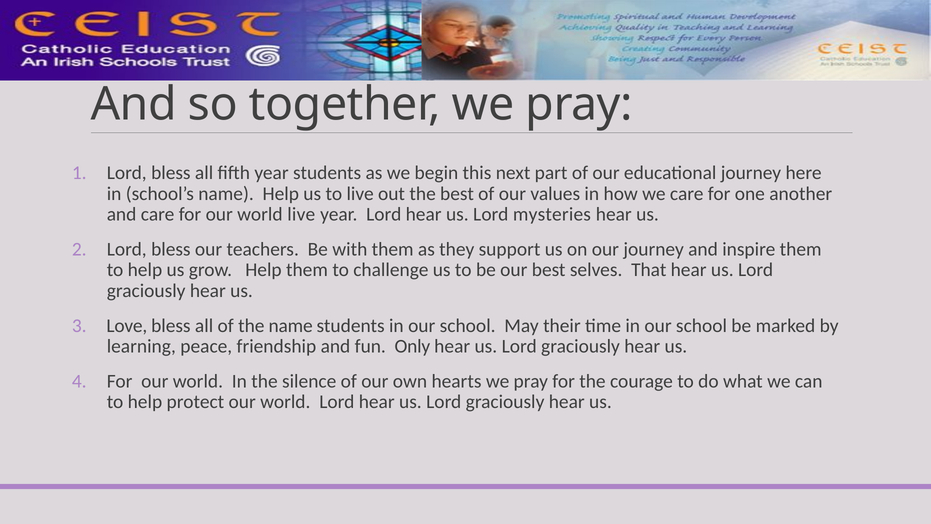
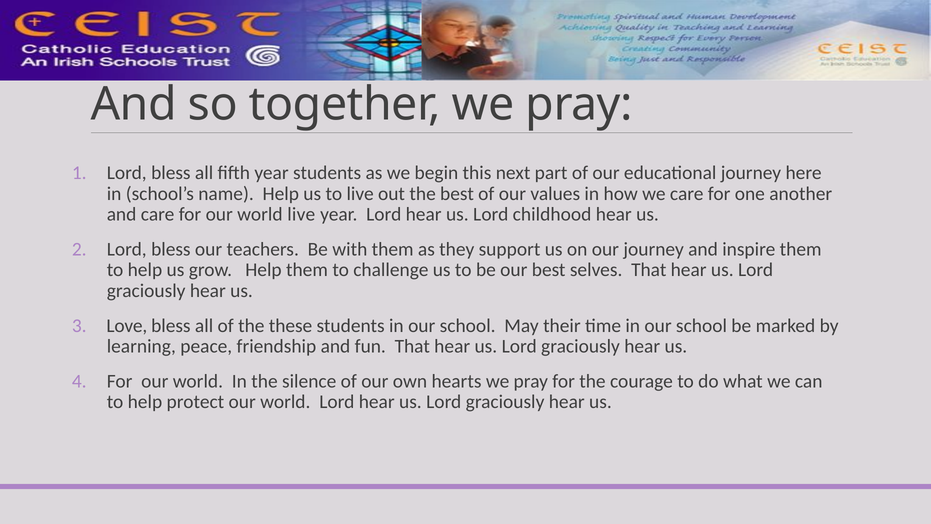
mysteries: mysteries -> childhood
the name: name -> these
fun Only: Only -> That
